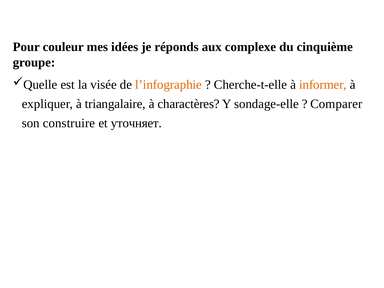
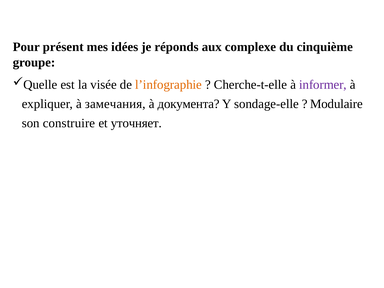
couleur: couleur -> présent
informer colour: orange -> purple
triangalaire: triangalaire -> замечания
charactères: charactères -> документа
Comparer: Comparer -> Modulaire
